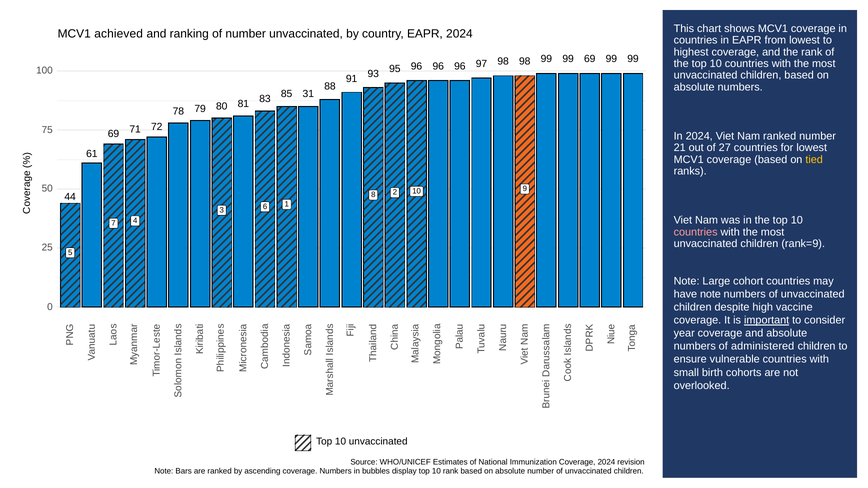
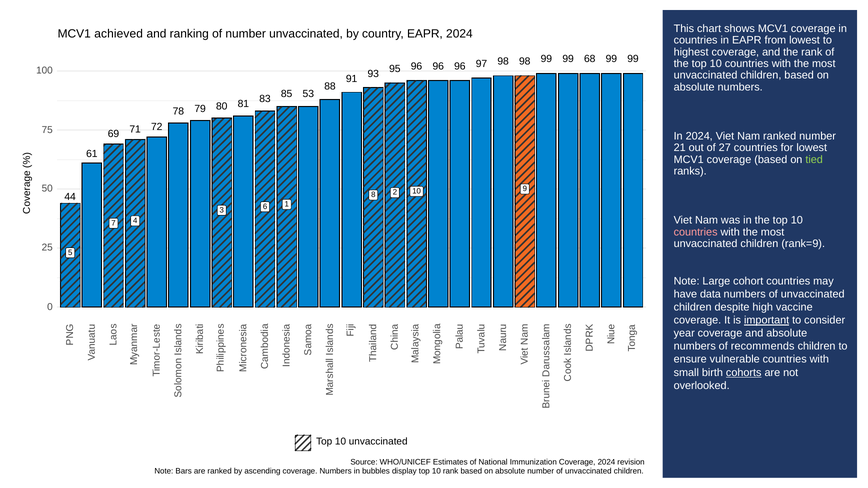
98 69: 69 -> 68
31: 31 -> 53
tied colour: yellow -> light green
have note: note -> data
administered: administered -> recommends
cohorts underline: none -> present
